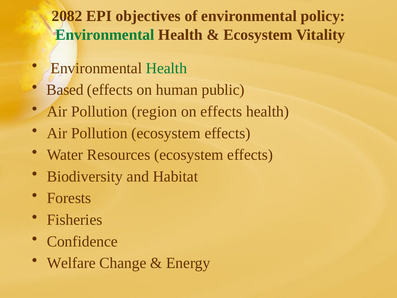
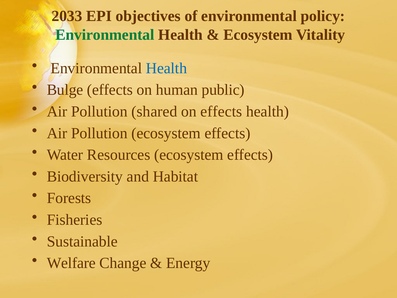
2082: 2082 -> 2033
Health at (166, 68) colour: green -> blue
Based: Based -> Bulge
region: region -> shared
Confidence: Confidence -> Sustainable
